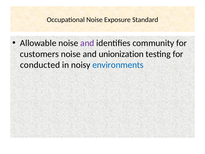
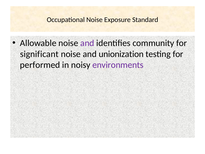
customers: customers -> significant
conducted: conducted -> performed
environments colour: blue -> purple
